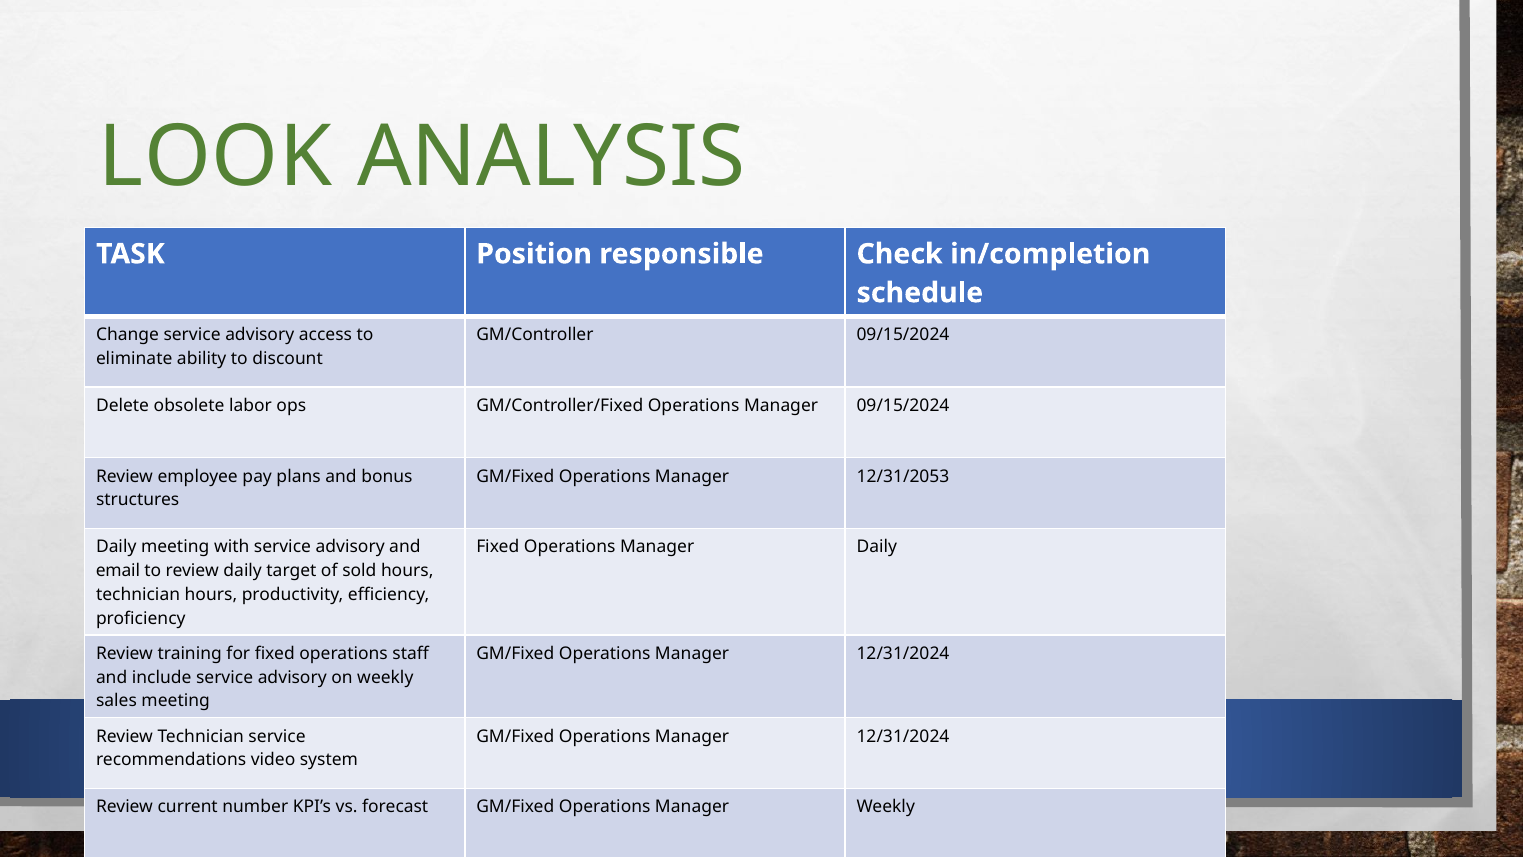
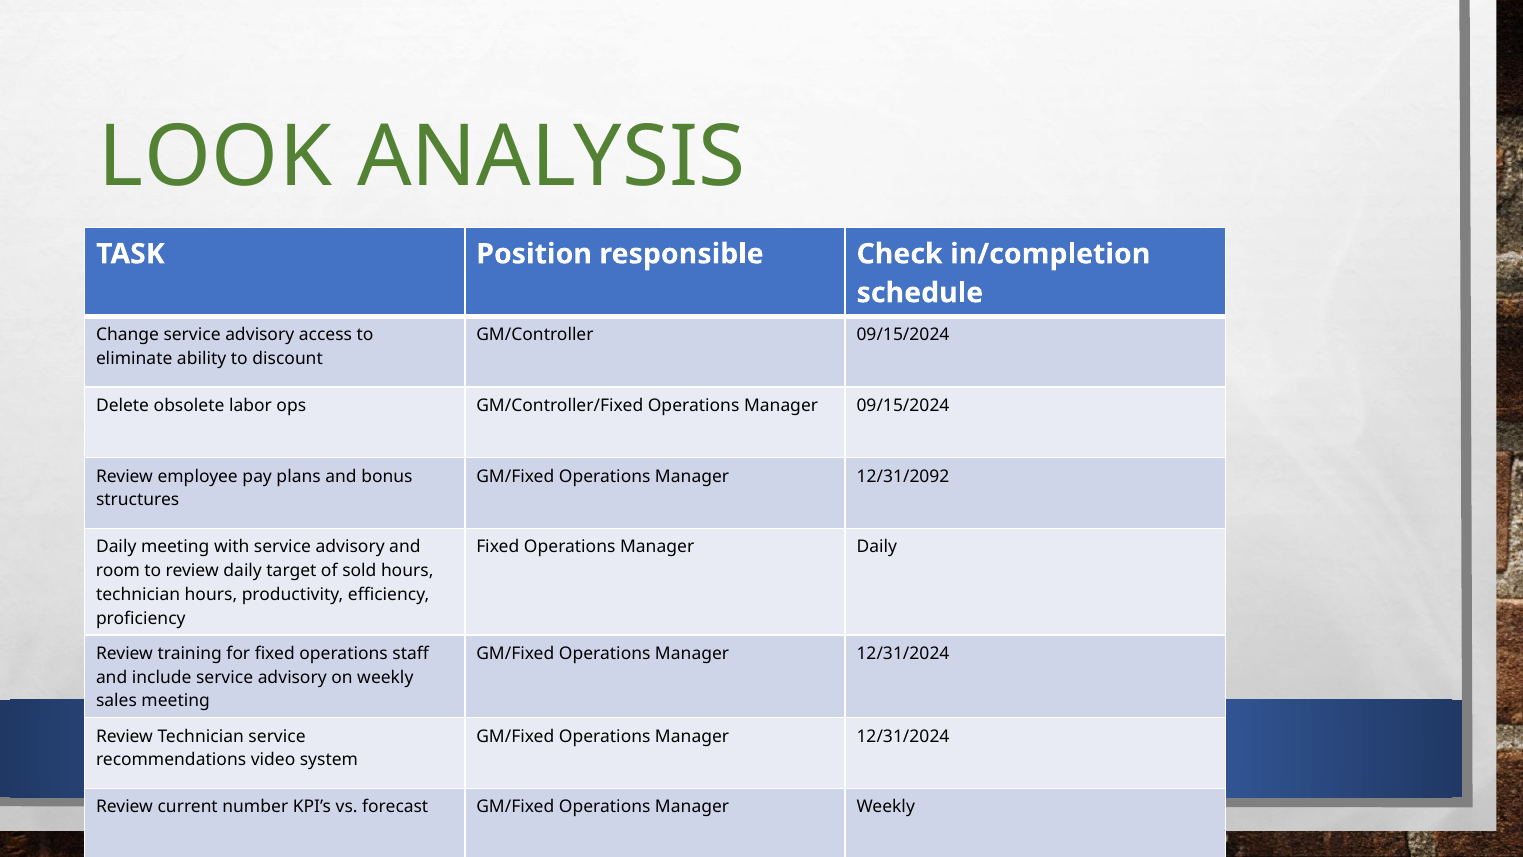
12/31/2053: 12/31/2053 -> 12/31/2092
email at (118, 570): email -> room
